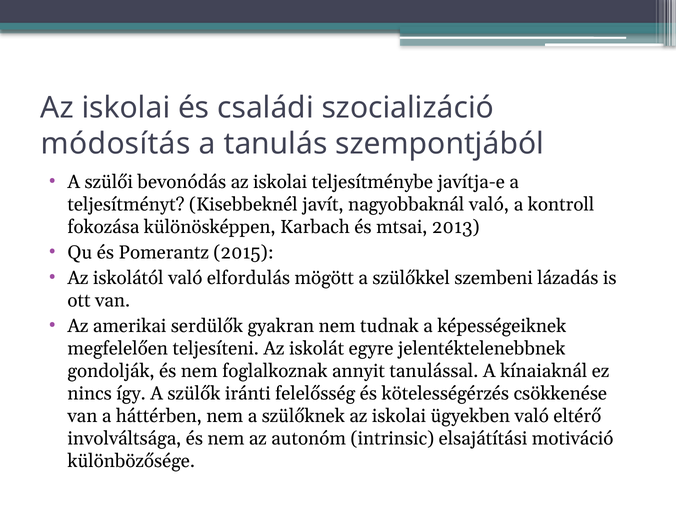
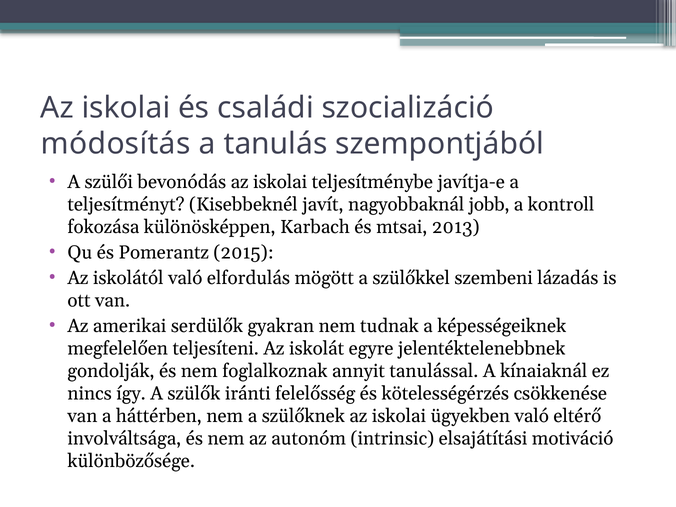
nagyobbaknál való: való -> jobb
